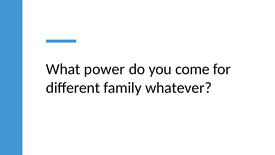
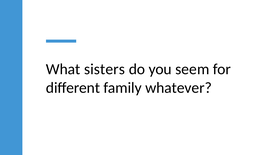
power: power -> sisters
come: come -> seem
